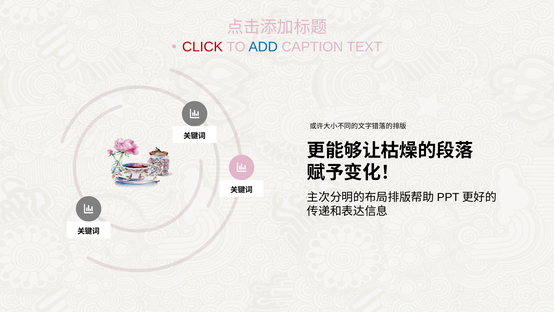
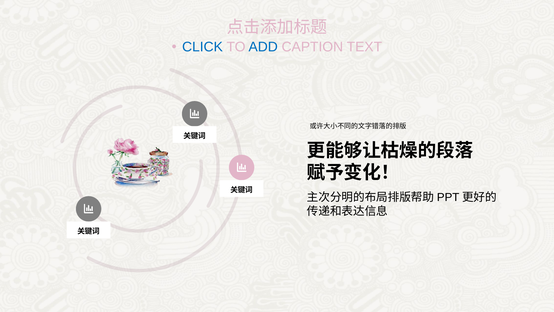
CLICK colour: red -> blue
